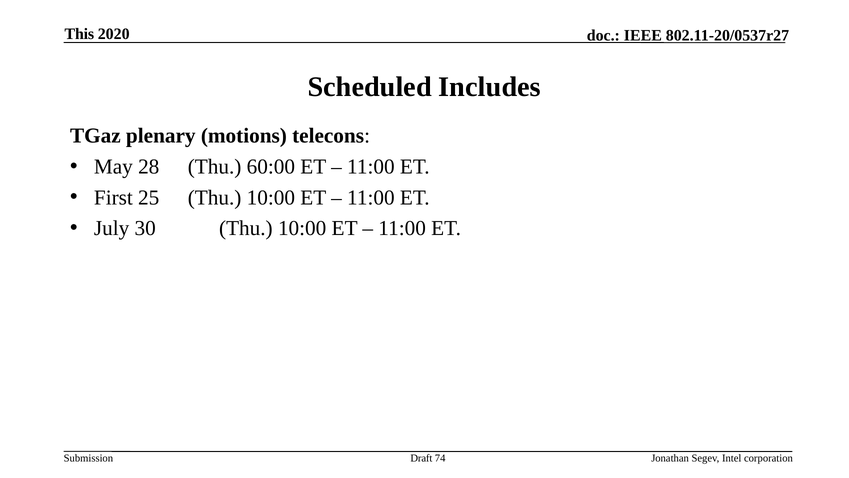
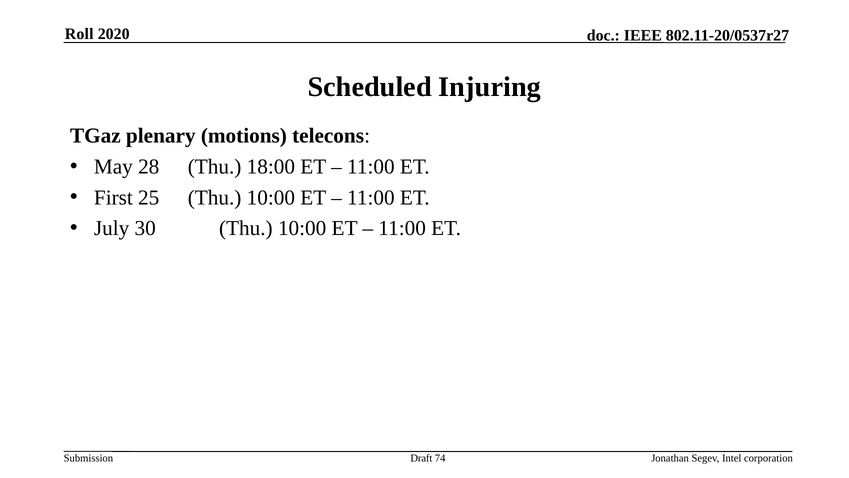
This: This -> Roll
Includes: Includes -> Injuring
60:00: 60:00 -> 18:00
